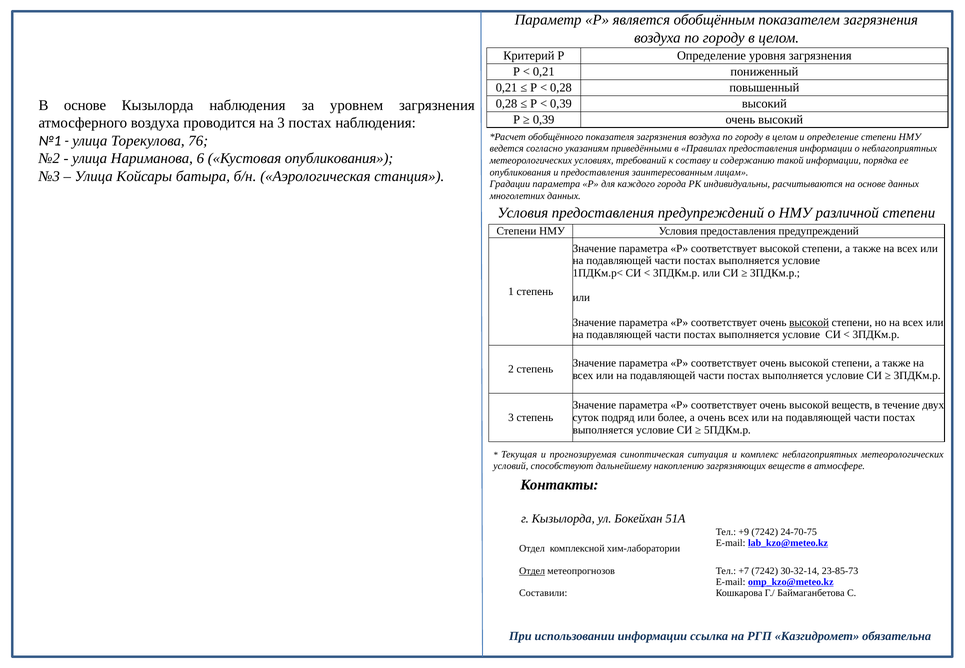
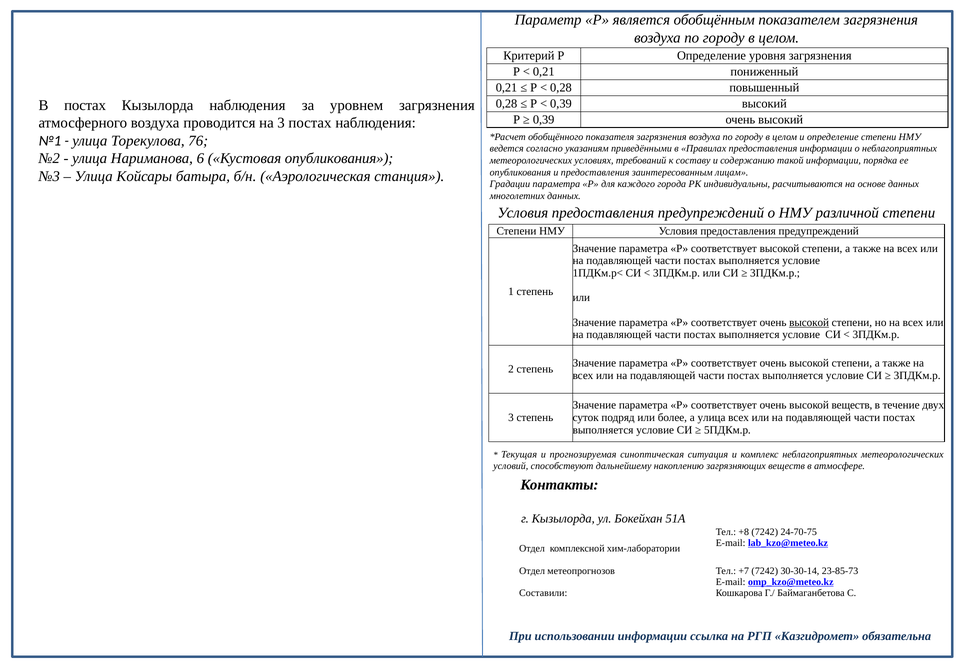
В основе: основе -> постах
а очень: очень -> улица
+9: +9 -> +8
Отдел at (532, 571) underline: present -> none
30-32-14: 30-32-14 -> 30-30-14
